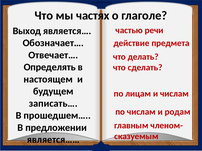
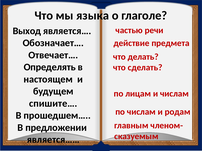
частях: частях -> языка
записать…: записать… -> спишите…
